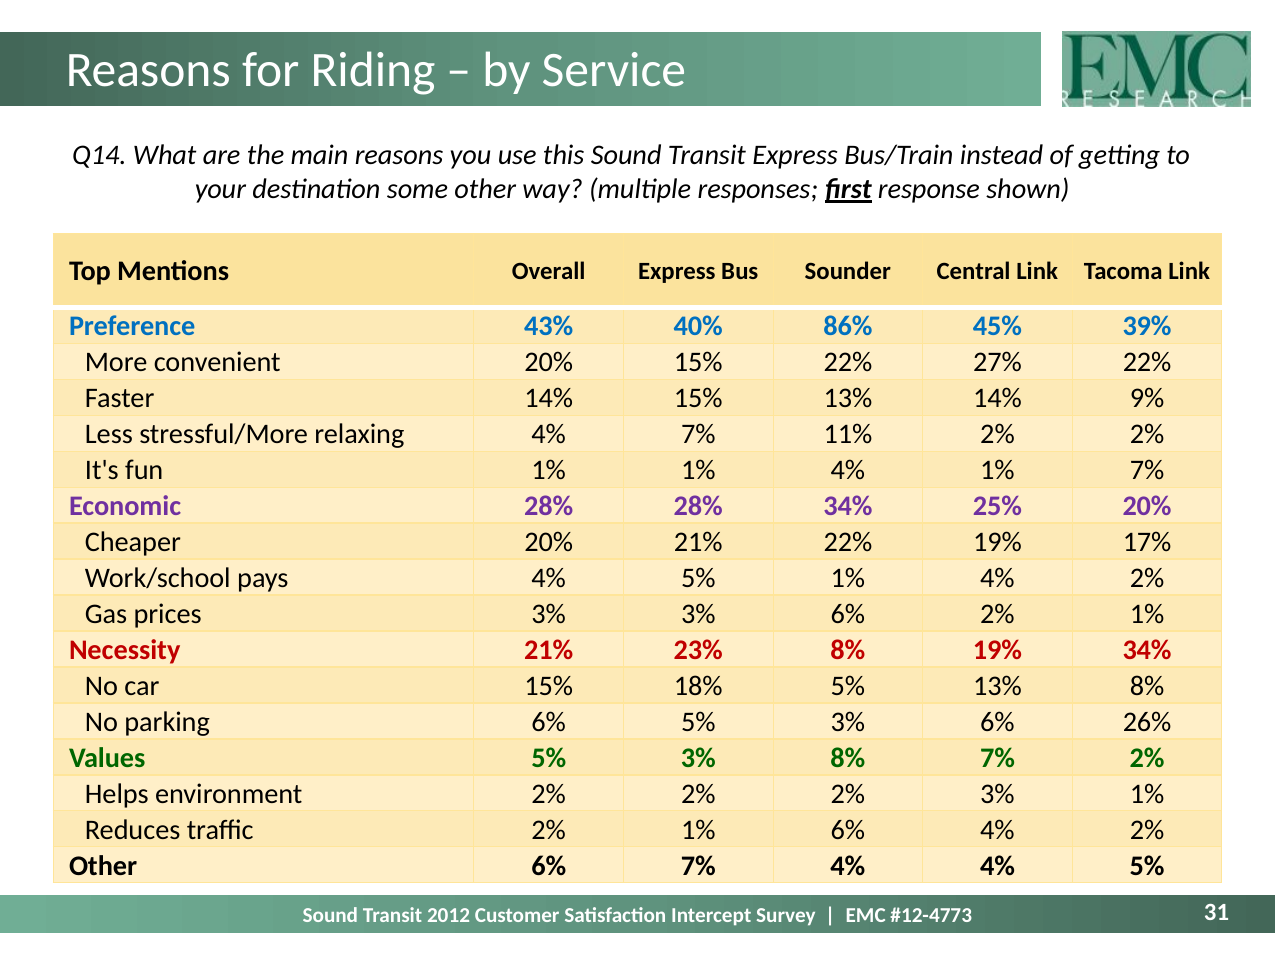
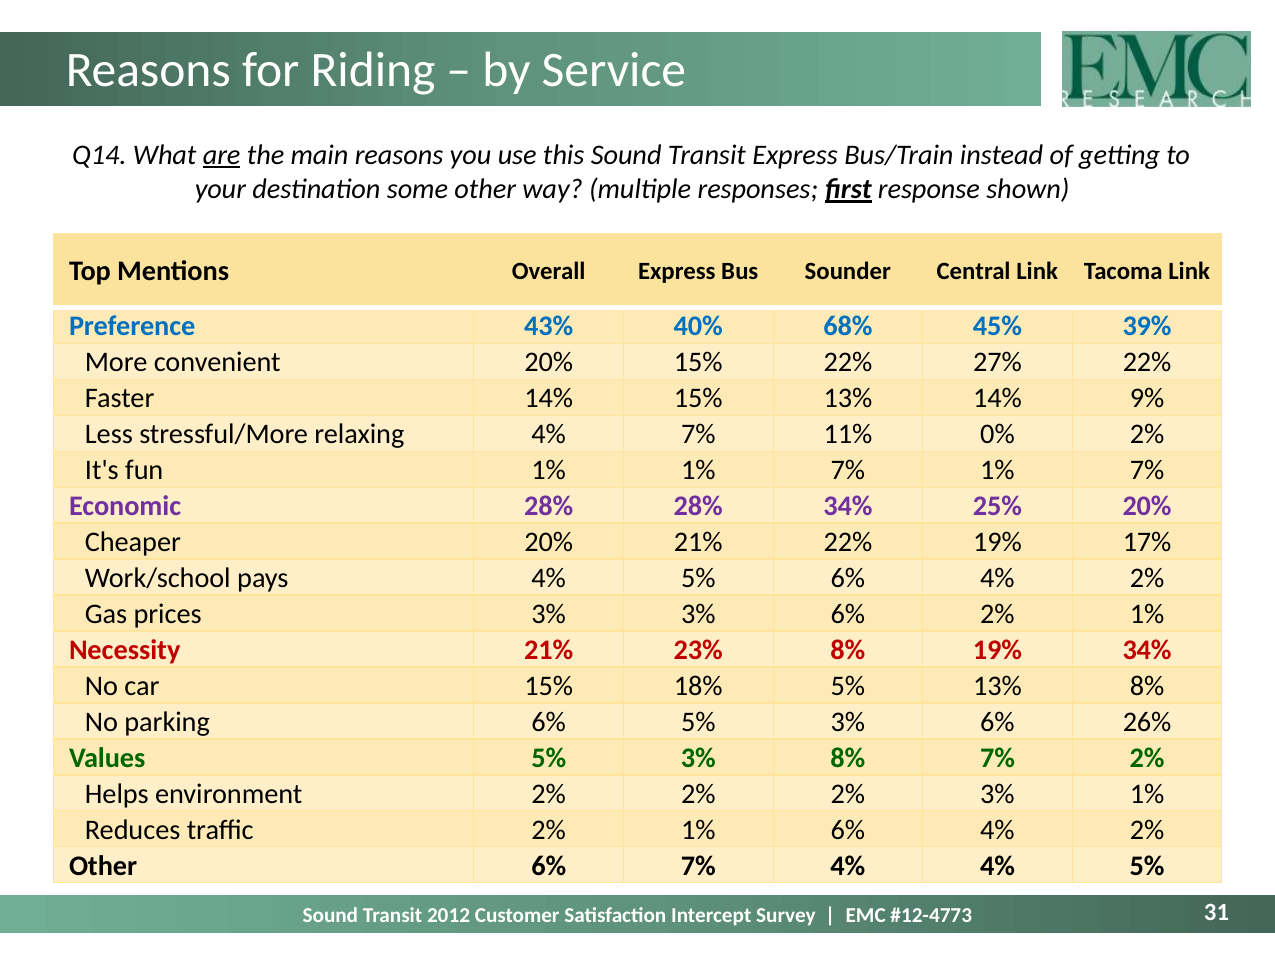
are underline: none -> present
86%: 86% -> 68%
11% 2%: 2% -> 0%
1% 1% 4%: 4% -> 7%
5% 1%: 1% -> 6%
